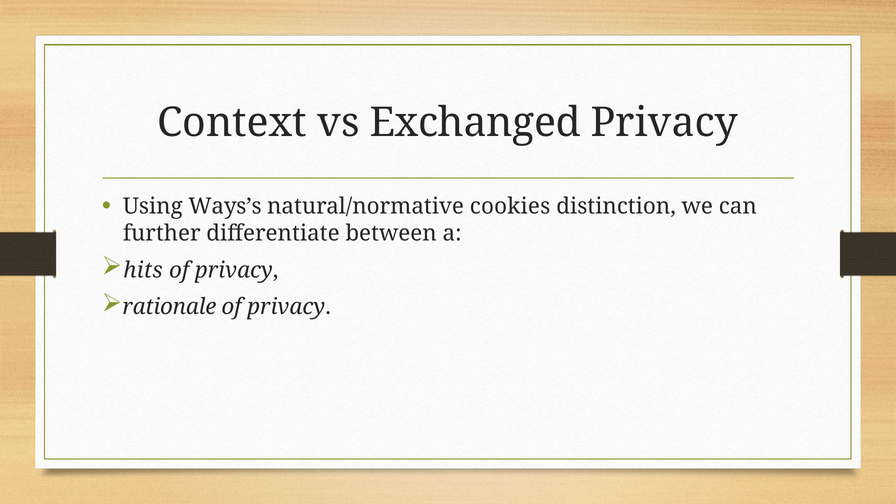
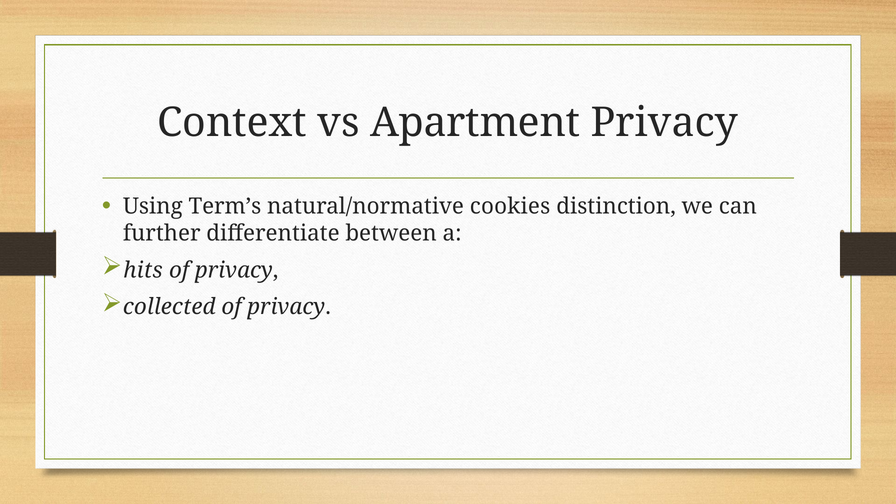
Exchanged: Exchanged -> Apartment
Ways’s: Ways’s -> Term’s
rationale: rationale -> collected
